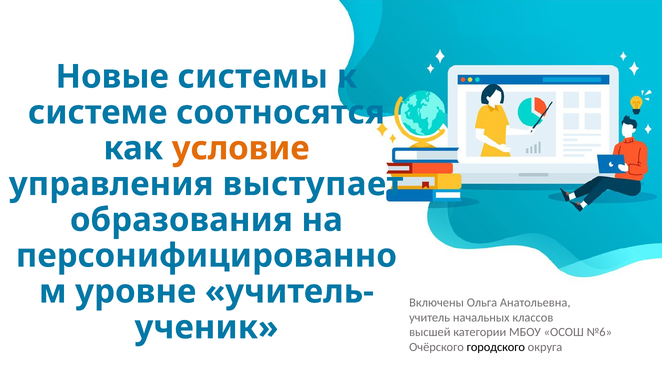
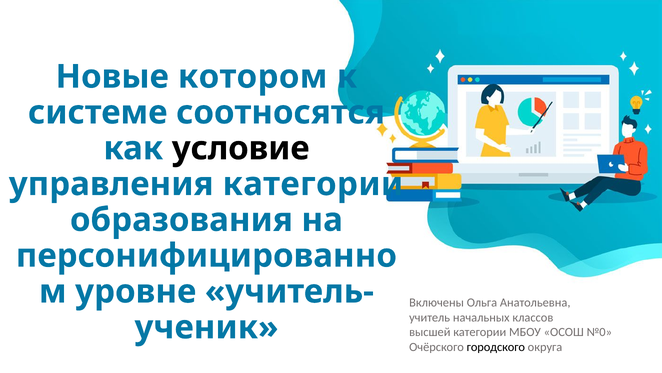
системы: системы -> котором
условие colour: orange -> black
управления выступает: выступает -> категории
№6: №6 -> №0
